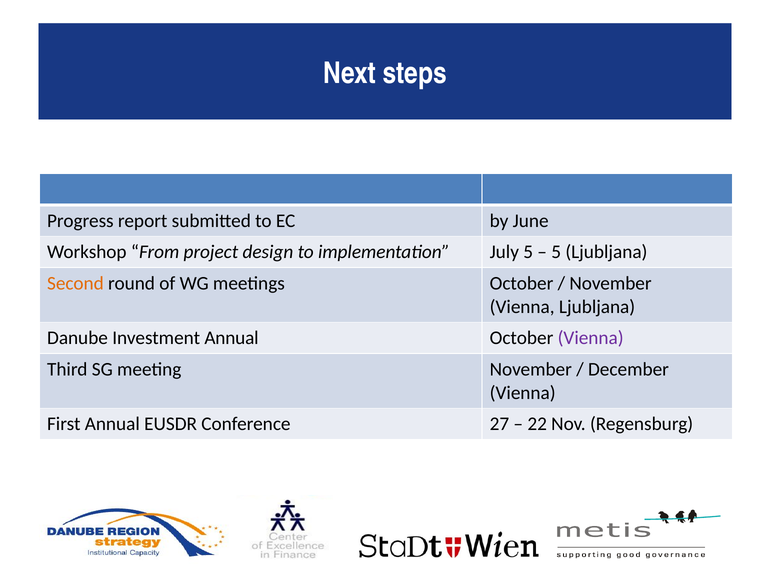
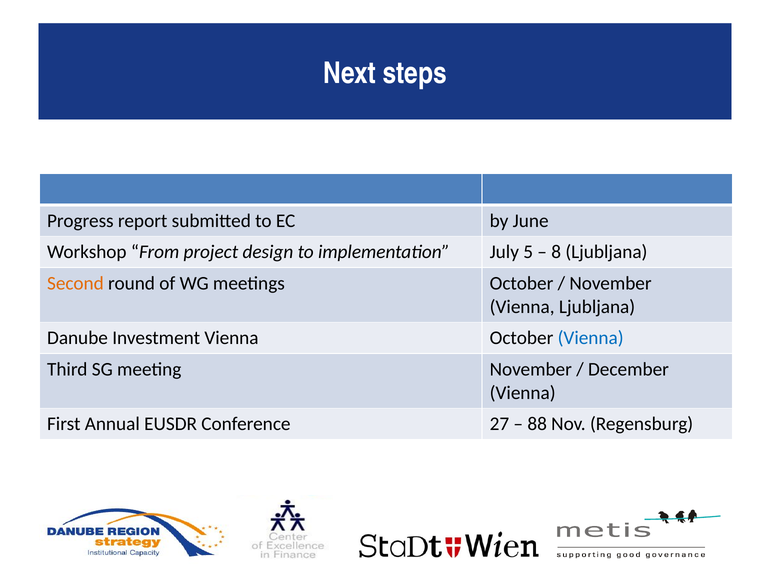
5 at (556, 252): 5 -> 8
Investment Annual: Annual -> Vienna
Vienna at (591, 338) colour: purple -> blue
22: 22 -> 88
